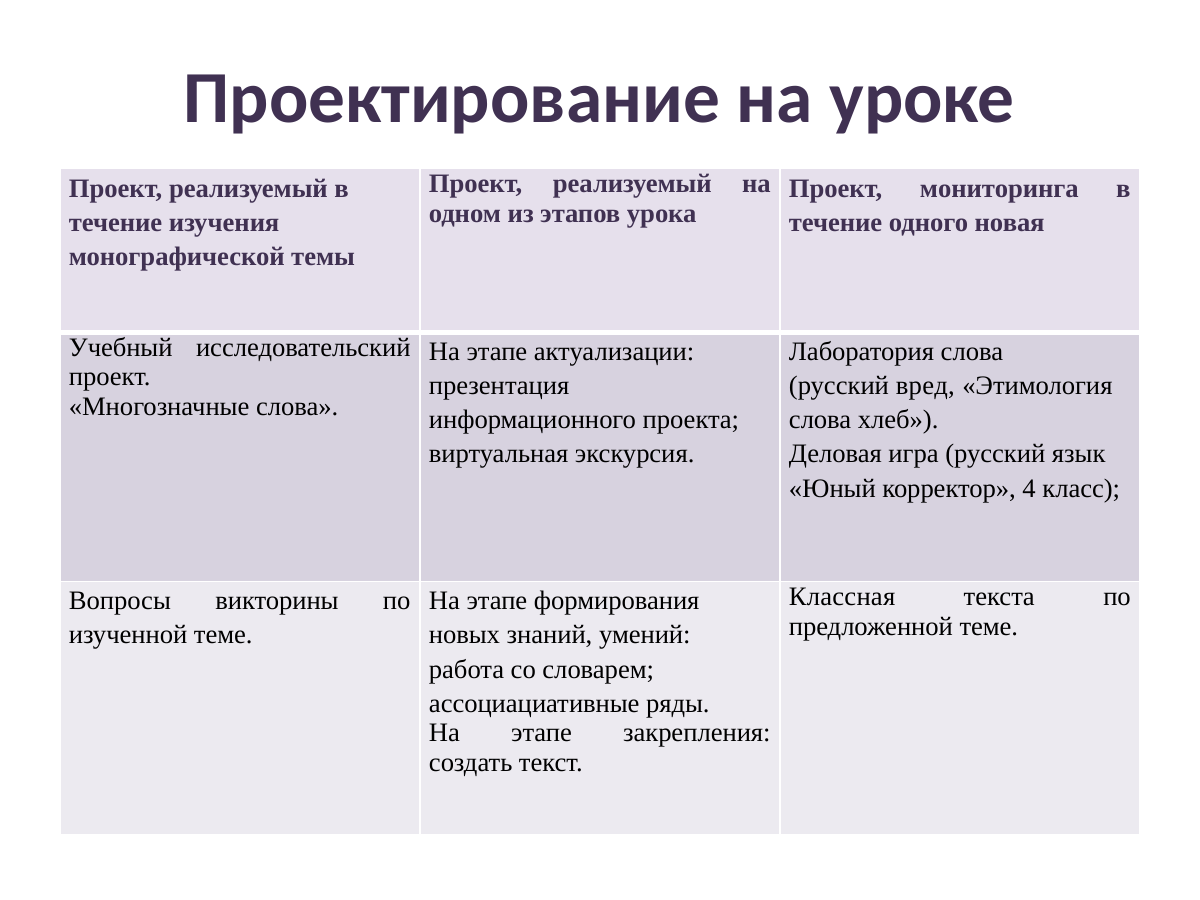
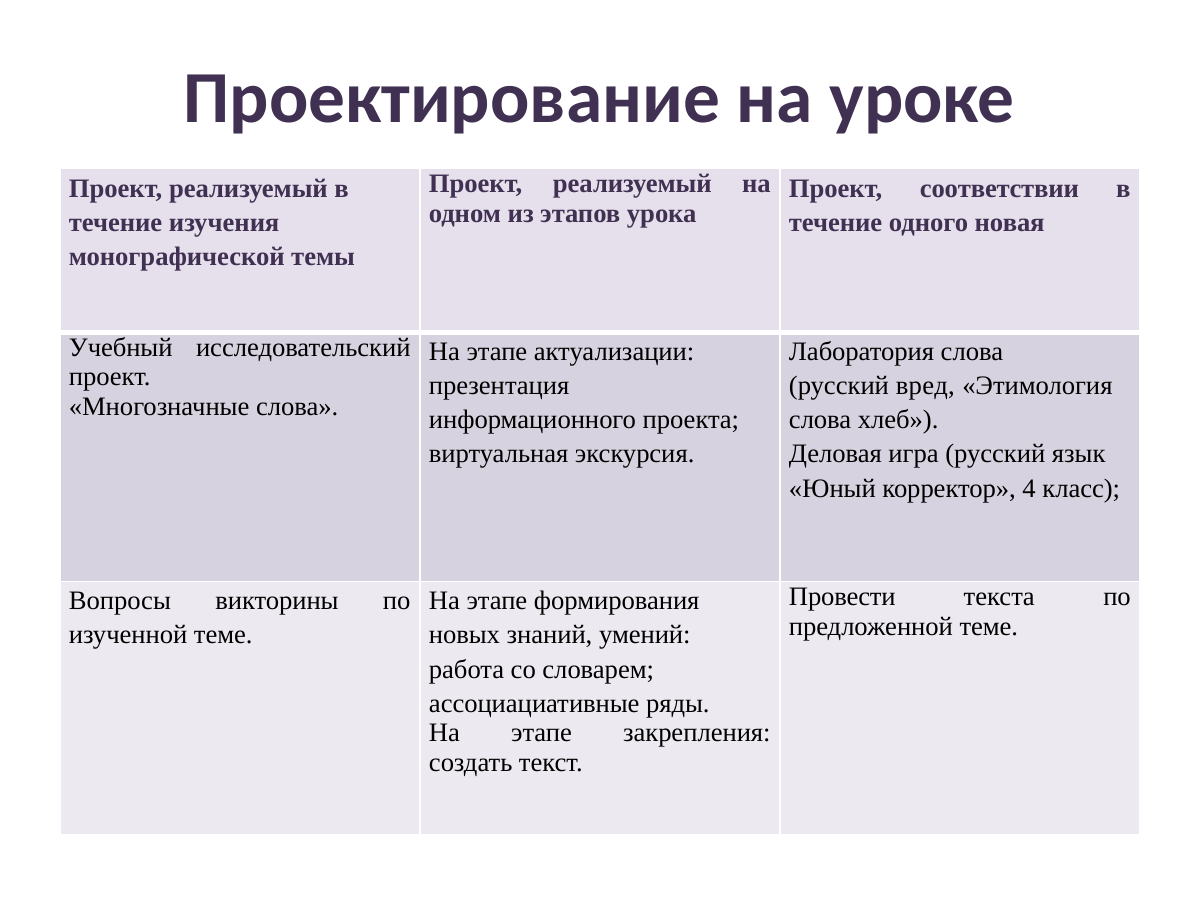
мониторинга: мониторинга -> соответствии
Классная: Классная -> Провести
